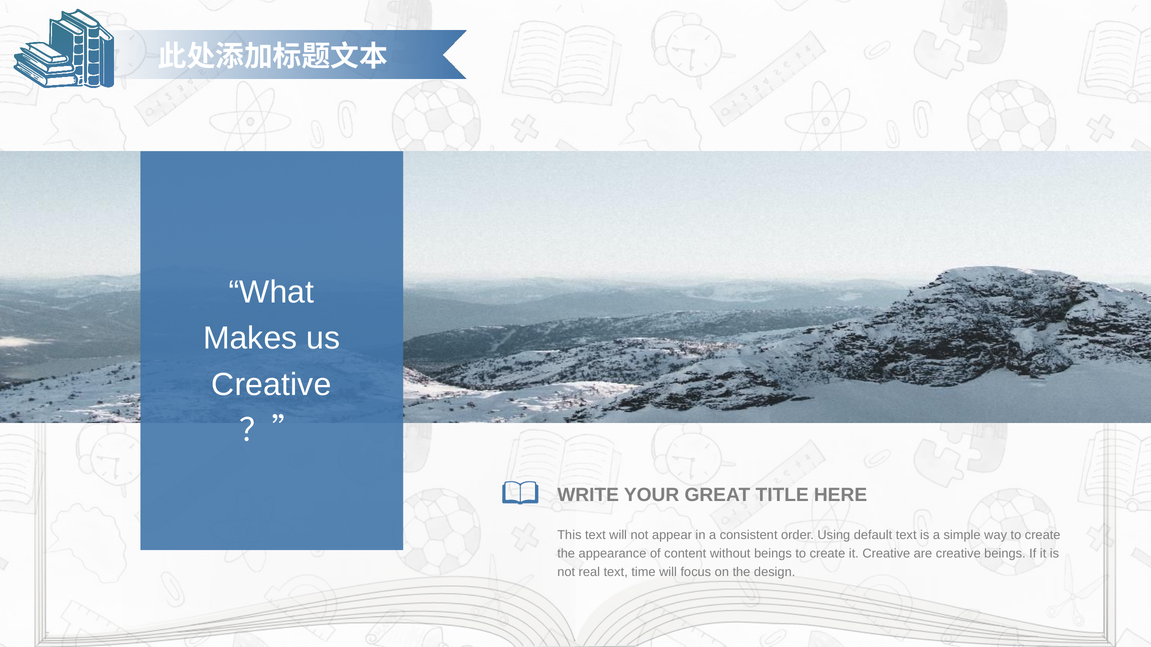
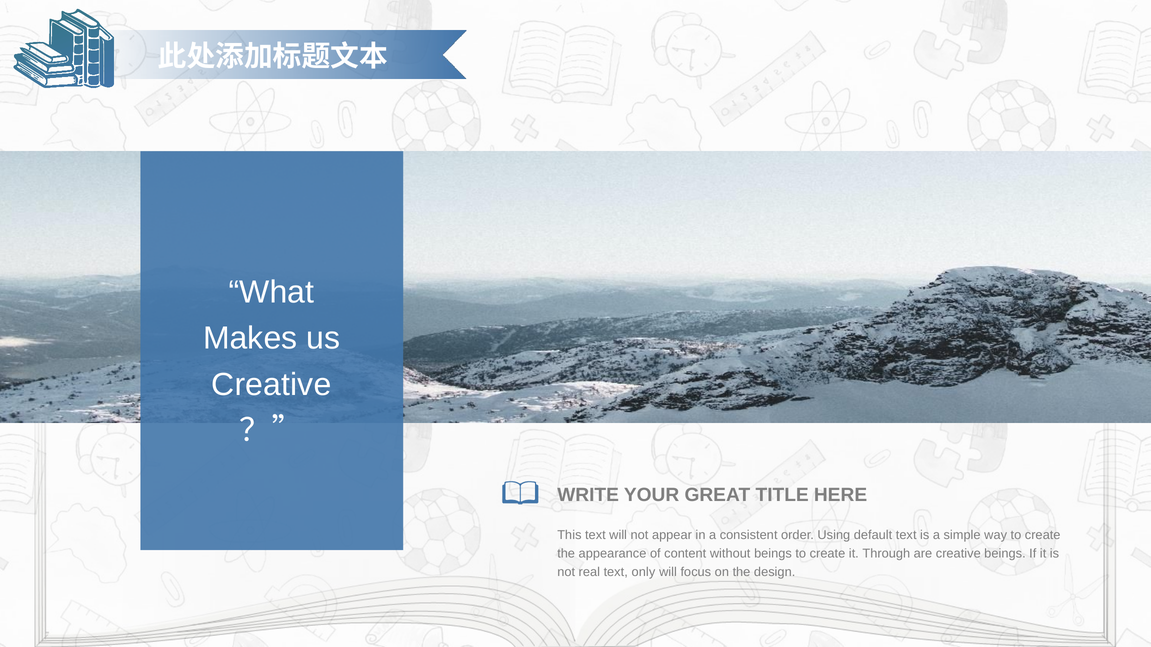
it Creative: Creative -> Through
time: time -> only
